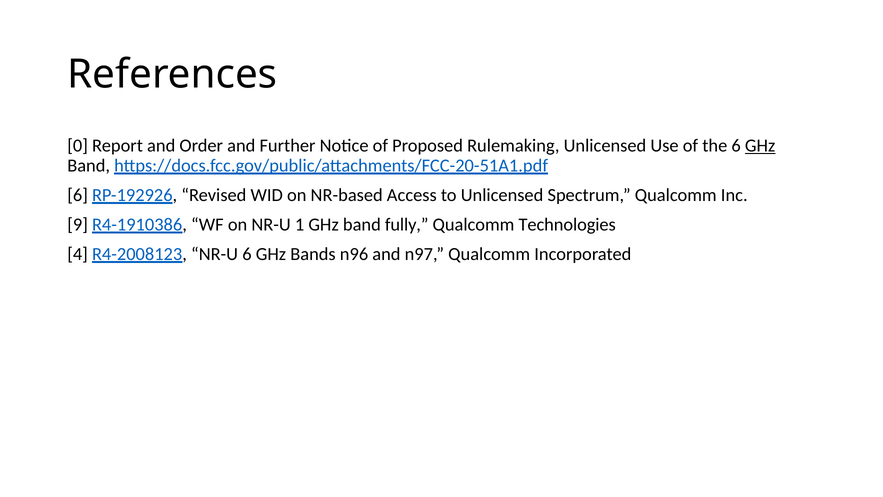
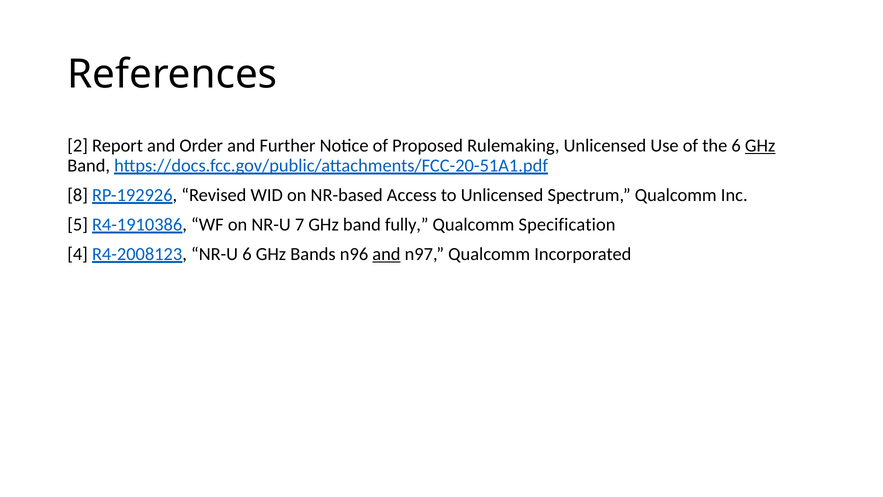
0: 0 -> 2
6 at (78, 195): 6 -> 8
9: 9 -> 5
1: 1 -> 7
Technologies: Technologies -> Specification
and at (386, 254) underline: none -> present
